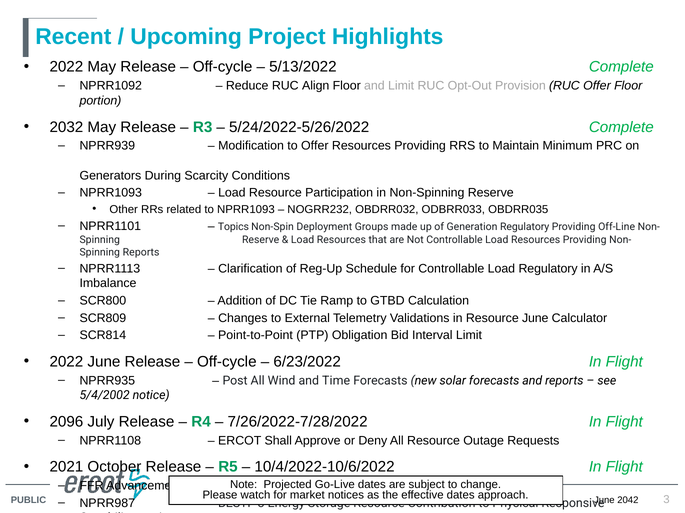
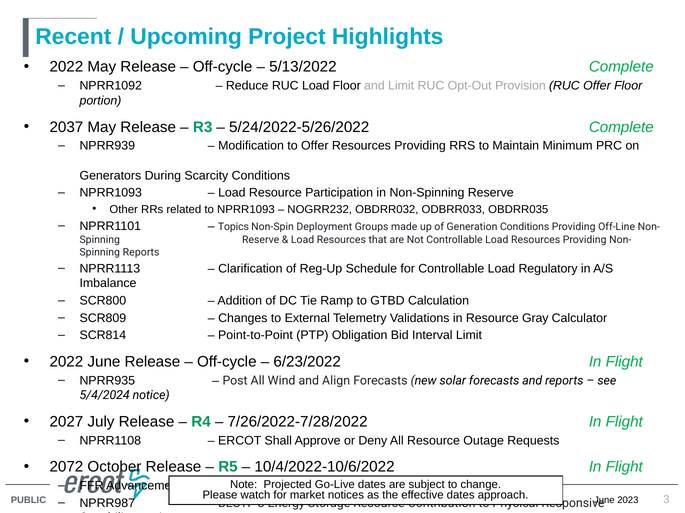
RUC Align: Align -> Load
2032: 2032 -> 2037
Generation Regulatory: Regulatory -> Conditions
Resource June: June -> Gray
Time: Time -> Align
5/4/2002: 5/4/2002 -> 5/4/2024
2096: 2096 -> 2027
2021: 2021 -> 2072
2042: 2042 -> 2023
